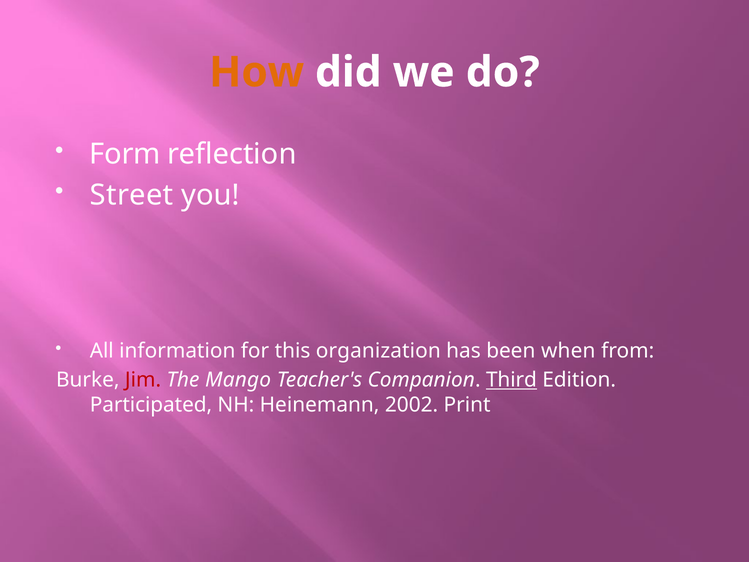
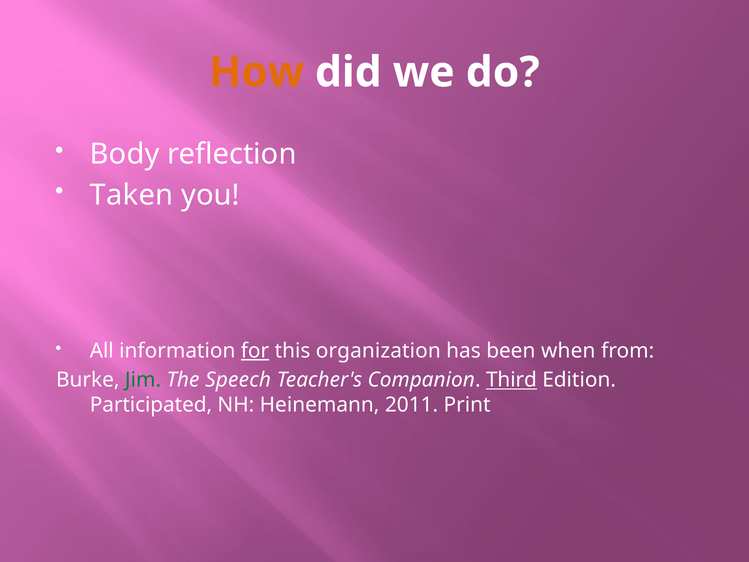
Form: Form -> Body
Street: Street -> Taken
for underline: none -> present
Jim colour: red -> green
Mango: Mango -> Speech
2002: 2002 -> 2011
